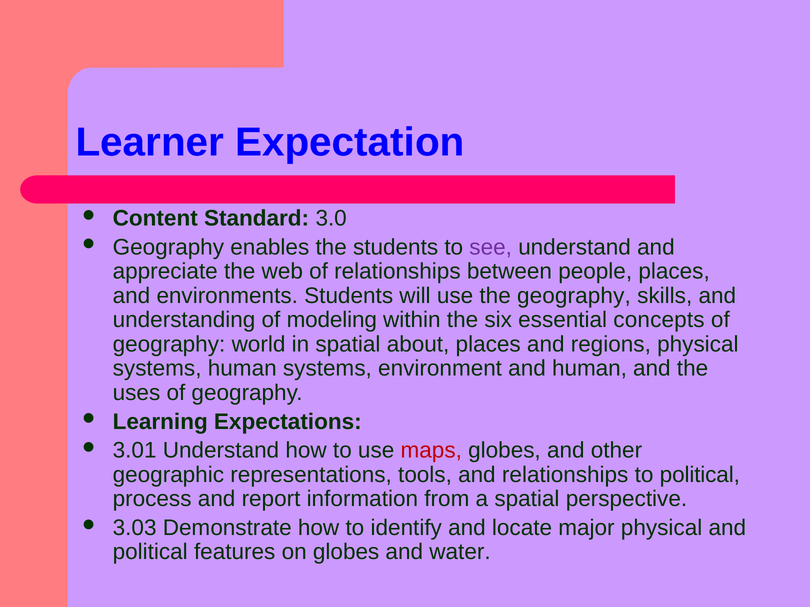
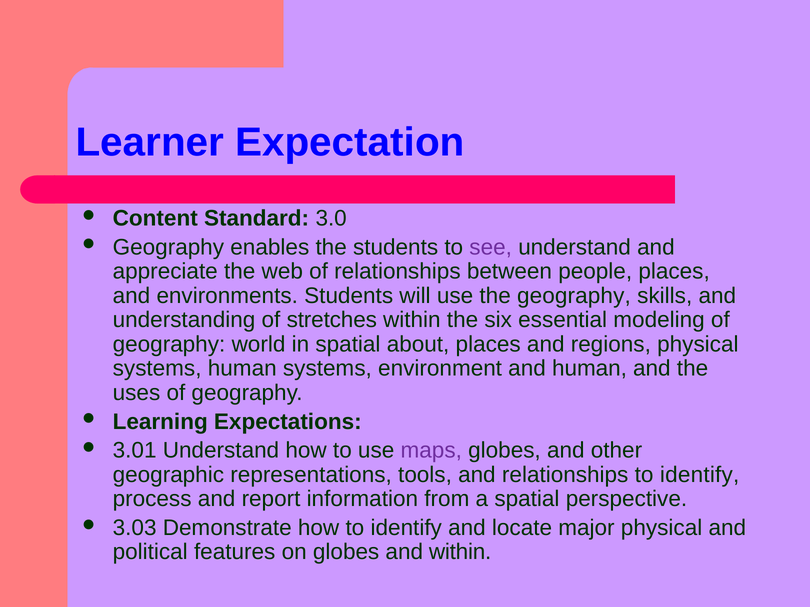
modeling: modeling -> stretches
concepts: concepts -> modeling
maps colour: red -> purple
political at (700, 475): political -> identify
and water: water -> within
